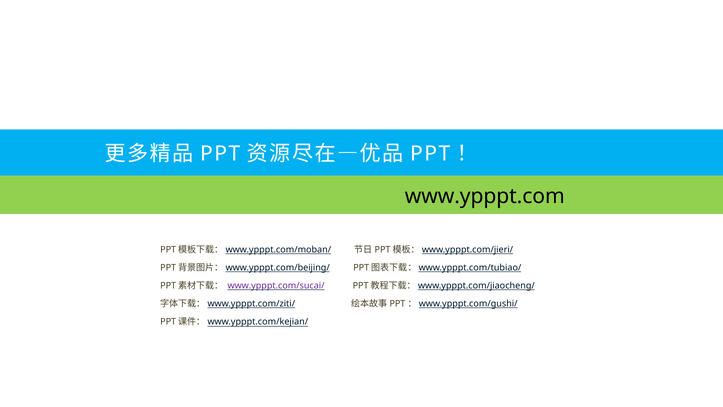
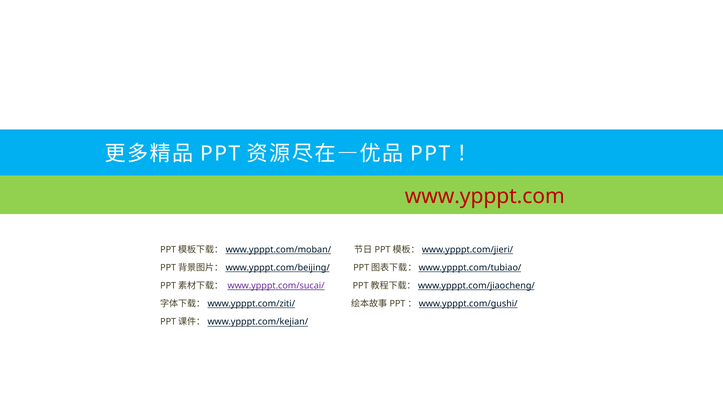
www.ypppt.com colour: black -> red
